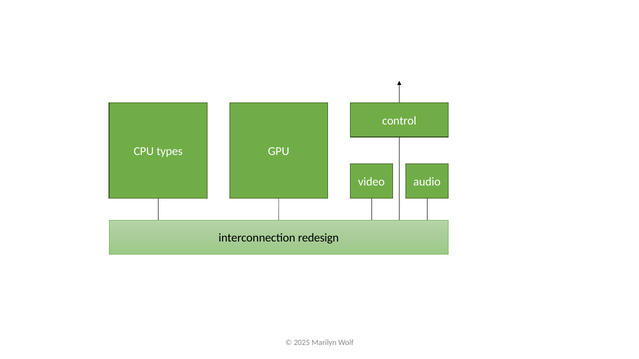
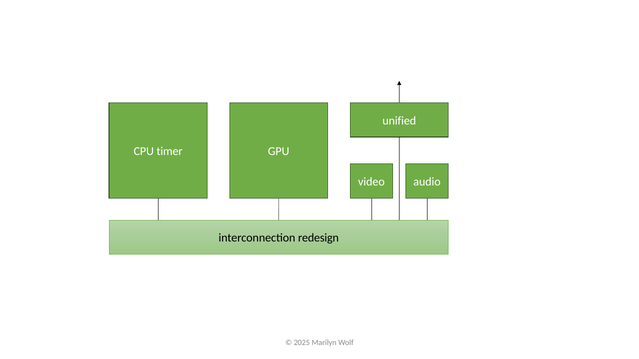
control: control -> unified
types: types -> timer
